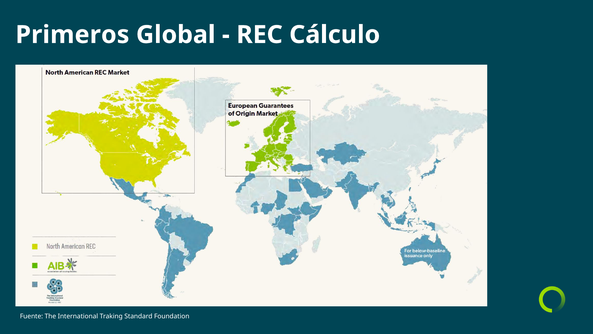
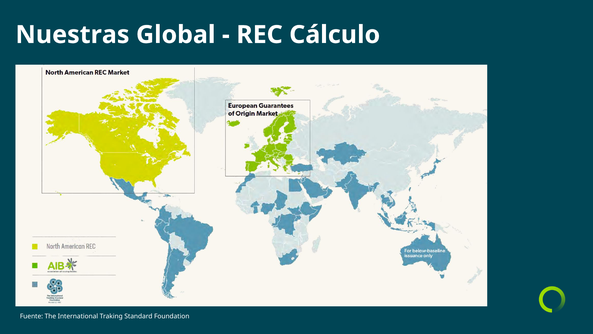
Primeros: Primeros -> Nuestras
